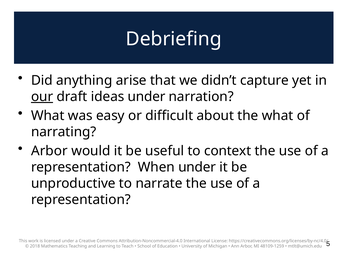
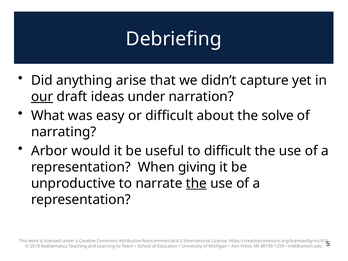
the what: what -> solve
to context: context -> difficult
When under: under -> giving
the at (196, 183) underline: none -> present
